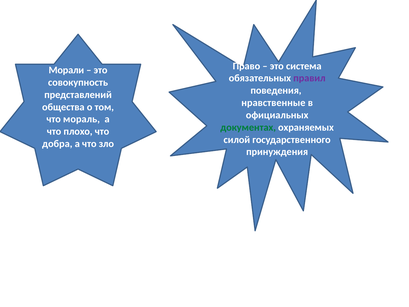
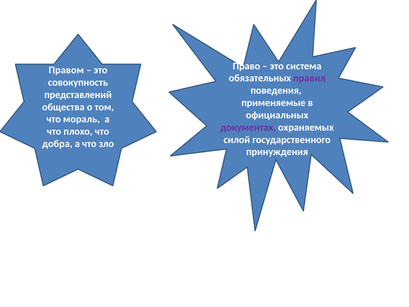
Морали: Морали -> Правом
нравственные: нравственные -> применяемые
документах colour: green -> purple
